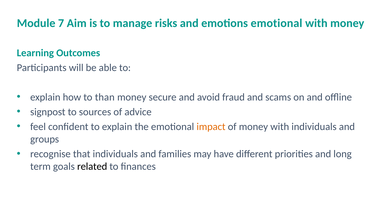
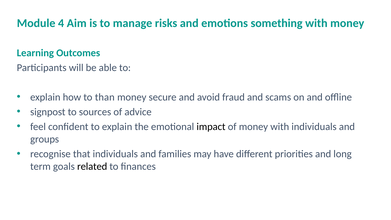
7: 7 -> 4
emotions emotional: emotional -> something
impact colour: orange -> black
